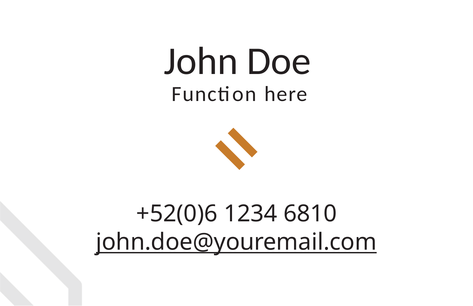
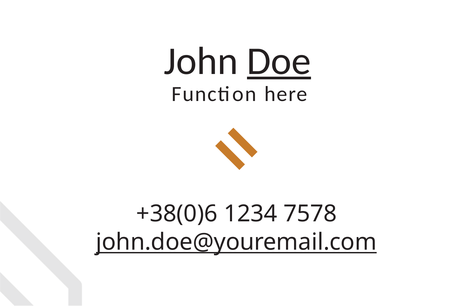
Doe underline: none -> present
+52(0)6: +52(0)6 -> +38(0)6
6810: 6810 -> 7578
